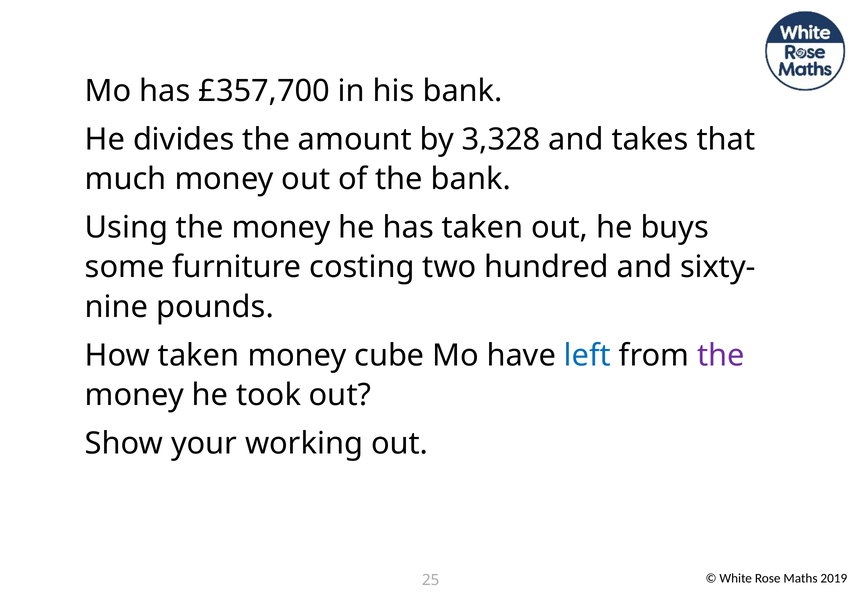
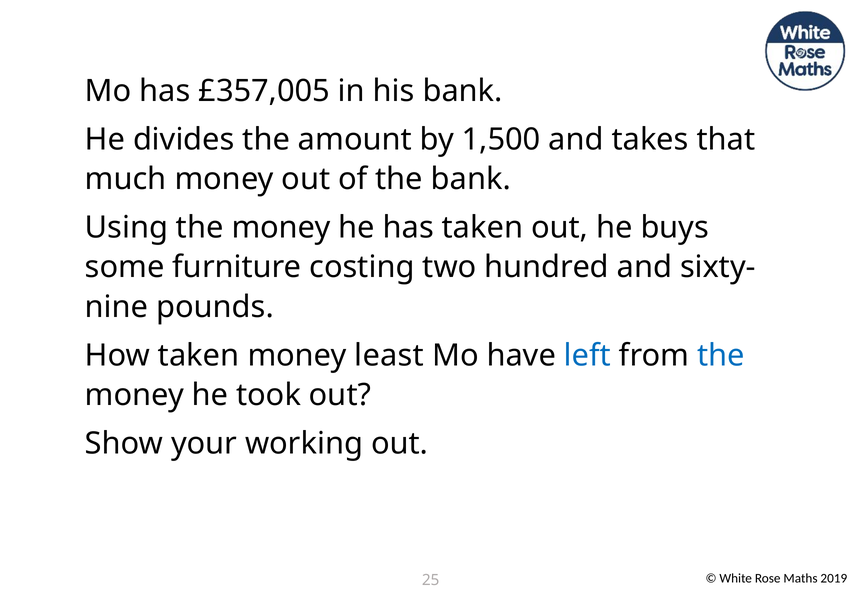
£357,700: £357,700 -> £357,005
3,328: 3,328 -> 1,500
cube: cube -> least
the at (721, 355) colour: purple -> blue
